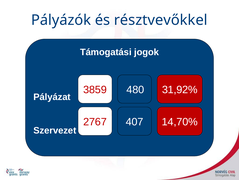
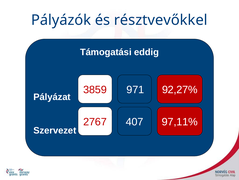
jogok: jogok -> eddig
480: 480 -> 971
31,92%: 31,92% -> 92,27%
14,70%: 14,70% -> 97,11%
